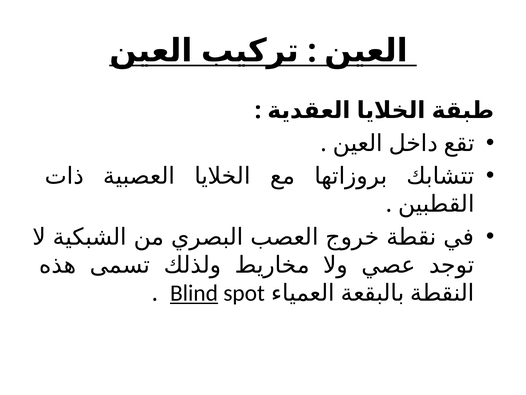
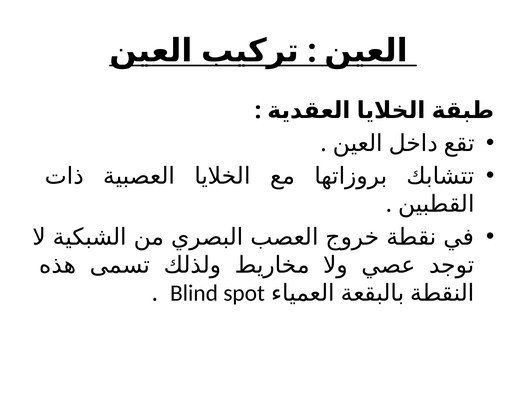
Blind underline: present -> none
